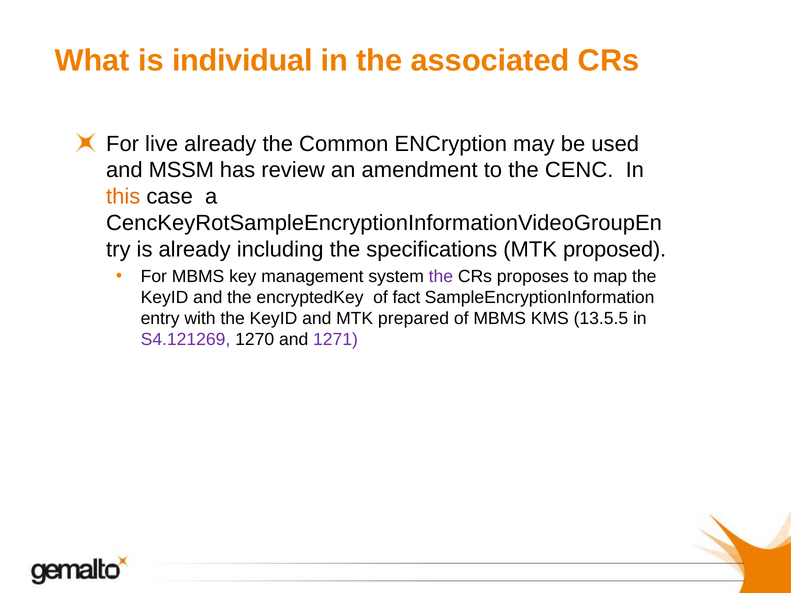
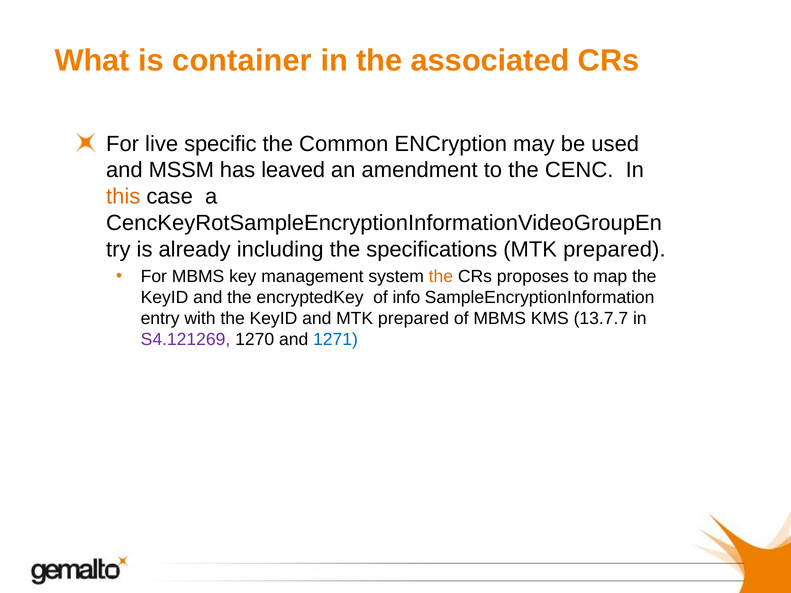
individual: individual -> container
live already: already -> specific
review: review -> leaved
proposed at (615, 250): proposed -> prepared
the at (441, 276) colour: purple -> orange
fact: fact -> info
13.5.5: 13.5.5 -> 13.7.7
1271 colour: purple -> blue
